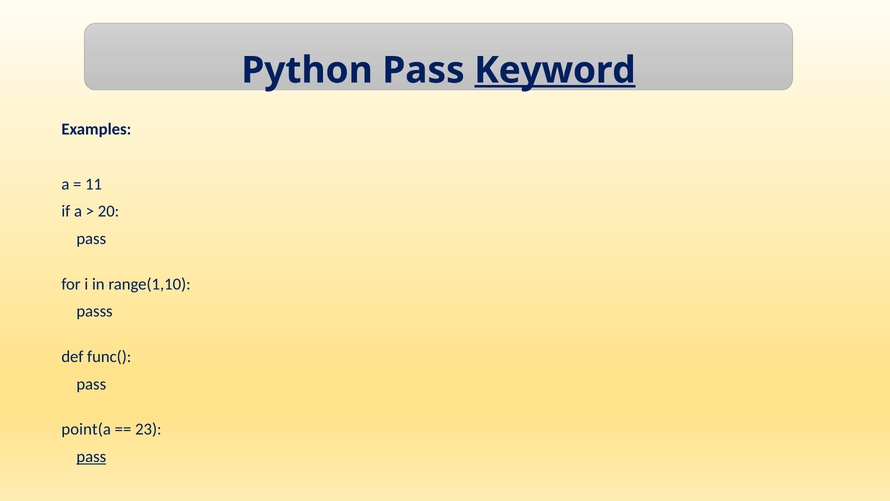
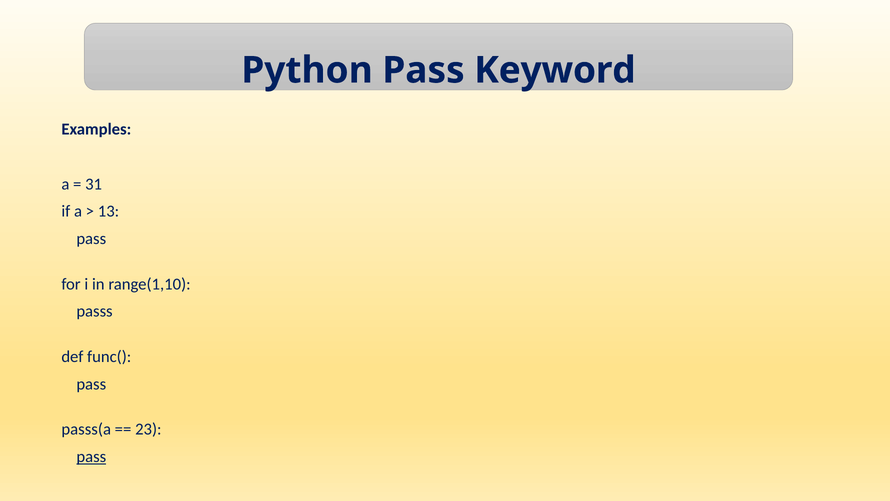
Keyword underline: present -> none
11: 11 -> 31
20: 20 -> 13
point(a: point(a -> passs(a
